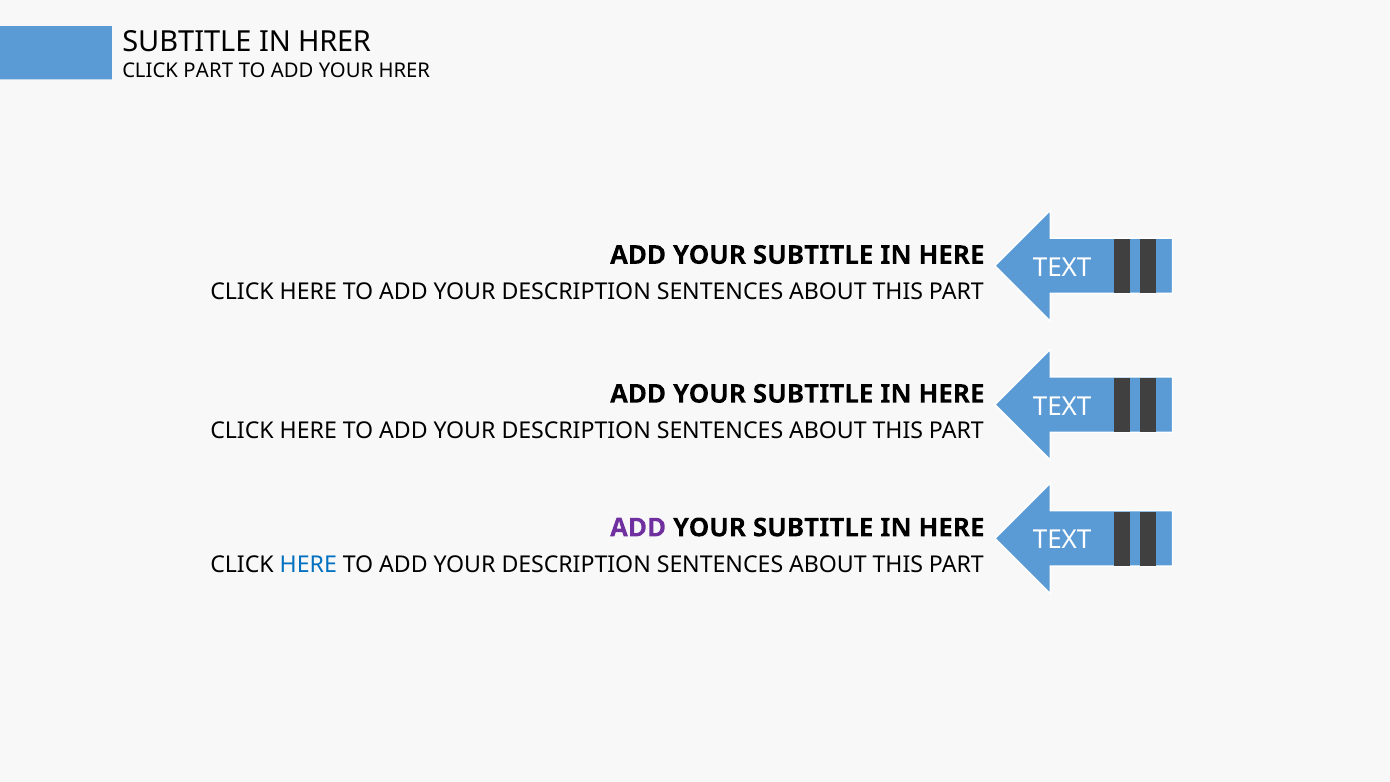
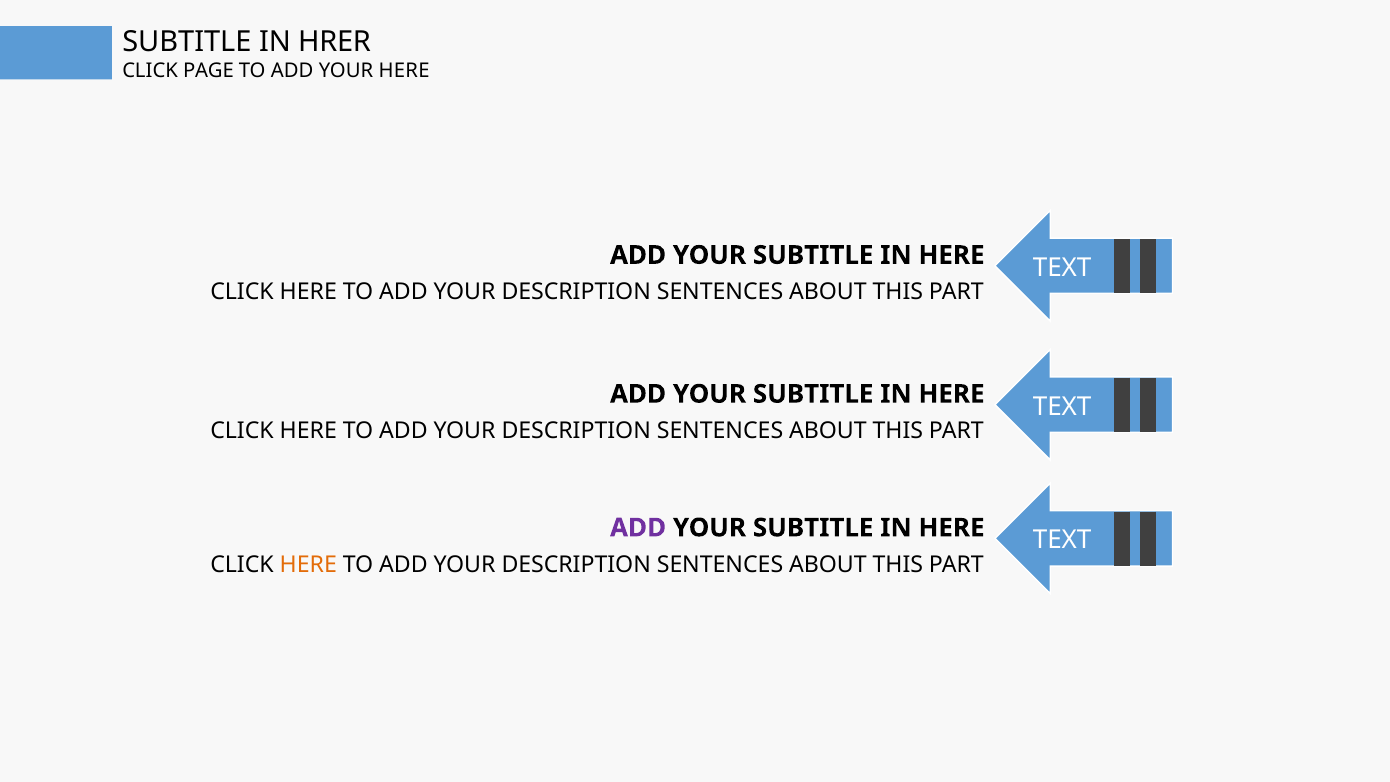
CLICK PART: PART -> PAGE
YOUR HRER: HRER -> HERE
HERE at (308, 565) colour: blue -> orange
